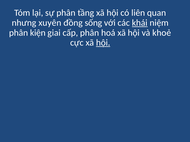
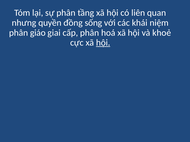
xuyên: xuyên -> quyền
khái underline: present -> none
kiện: kiện -> giáo
